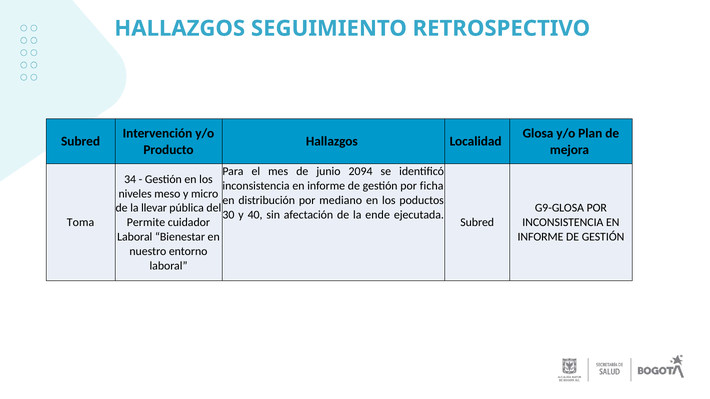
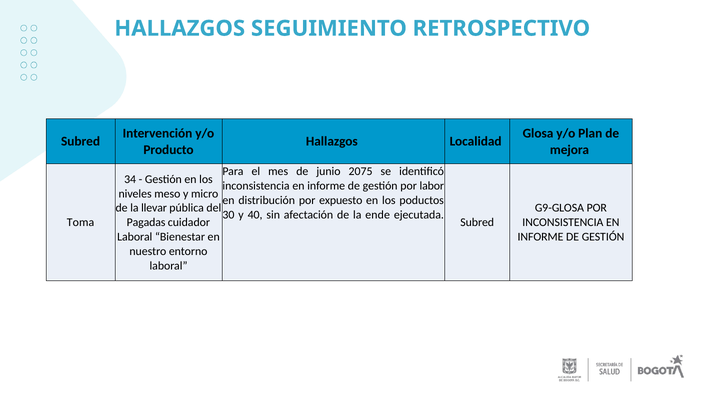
2094: 2094 -> 2075
ficha: ficha -> labor
mediano: mediano -> expuesto
Permite: Permite -> Pagadas
